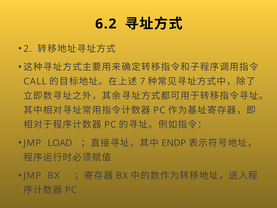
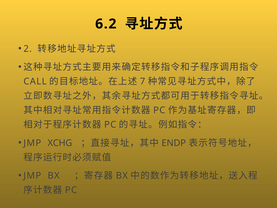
LOAD: LOAD -> XCHG
